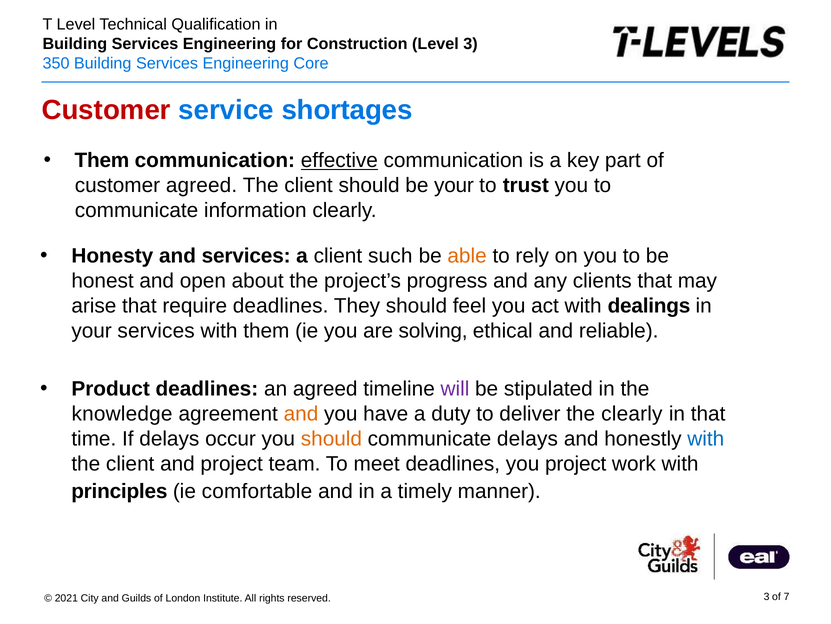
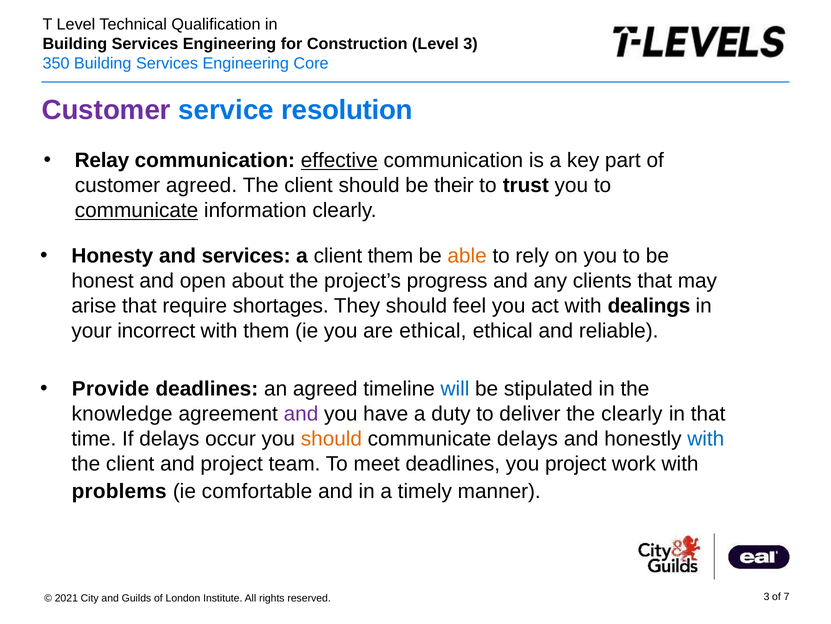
Customer at (106, 110) colour: red -> purple
shortages: shortages -> resolution
Them at (102, 160): Them -> Relay
be your: your -> their
communicate at (137, 210) underline: none -> present
client such: such -> them
require deadlines: deadlines -> shortages
your services: services -> incorrect
are solving: solving -> ethical
Product: Product -> Provide
will colour: purple -> blue
and at (301, 413) colour: orange -> purple
principles: principles -> problems
